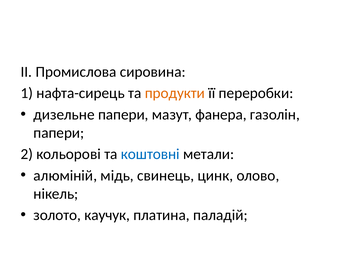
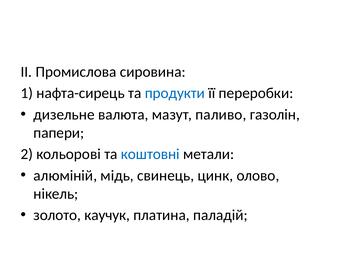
продукти colour: orange -> blue
дизельне папери: папери -> валюта
фанера: фанера -> паливо
